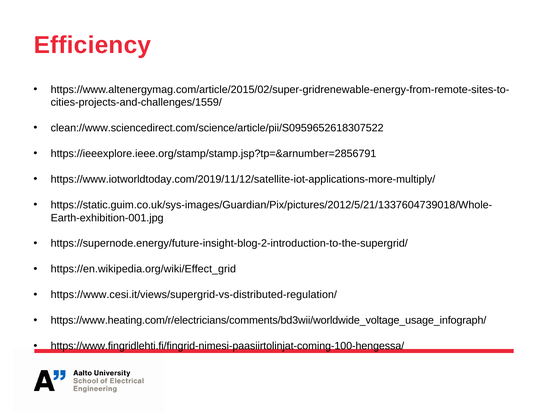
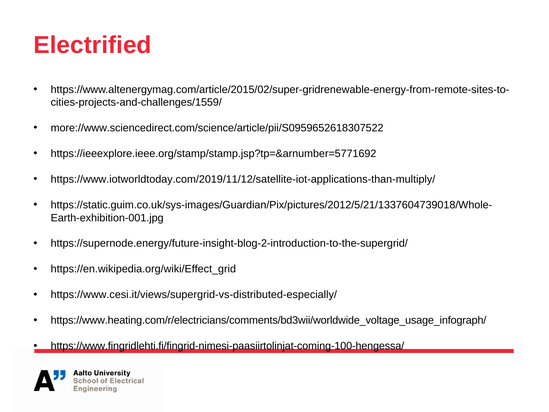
Efficiency: Efficiency -> Electrified
clean://www.sciencedirect.com/science/article/pii/S0959652618307522: clean://www.sciencedirect.com/science/article/pii/S0959652618307522 -> more://www.sciencedirect.com/science/article/pii/S0959652618307522
https://ieeexplore.ieee.org/stamp/stamp.jsp?tp=&arnumber=2856791: https://ieeexplore.ieee.org/stamp/stamp.jsp?tp=&arnumber=2856791 -> https://ieeexplore.ieee.org/stamp/stamp.jsp?tp=&arnumber=5771692
https://www.iotworldtoday.com/2019/11/12/satellite-iot-applications-more-multiply/: https://www.iotworldtoday.com/2019/11/12/satellite-iot-applications-more-multiply/ -> https://www.iotworldtoday.com/2019/11/12/satellite-iot-applications-than-multiply/
https://www.cesi.it/views/supergrid-vs-distributed-regulation/: https://www.cesi.it/views/supergrid-vs-distributed-regulation/ -> https://www.cesi.it/views/supergrid-vs-distributed-especially/
